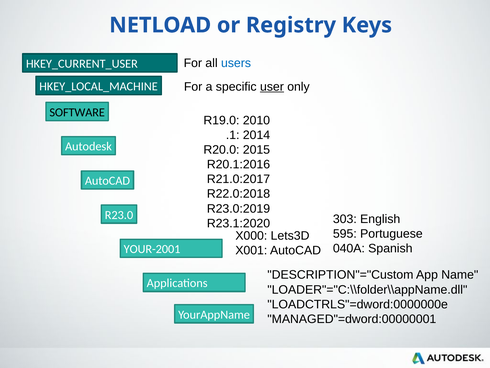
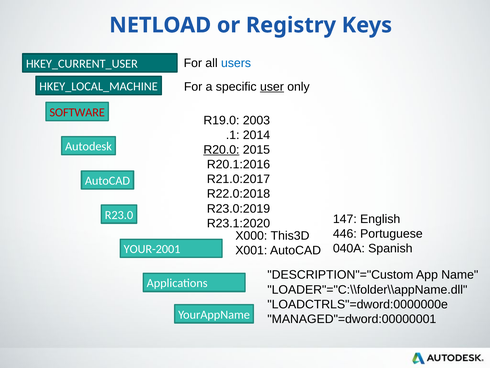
SOFTWARE colour: black -> red
2010: 2010 -> 2003
R20.0 underline: none -> present
303: 303 -> 147
595: 595 -> 446
Lets3D: Lets3D -> This3D
